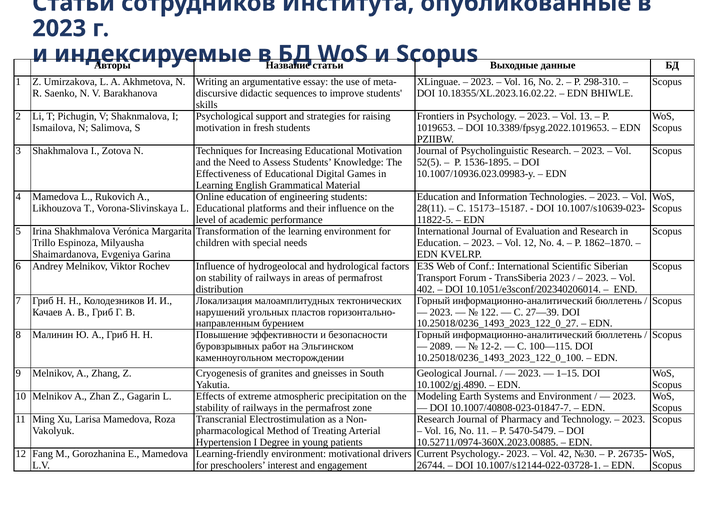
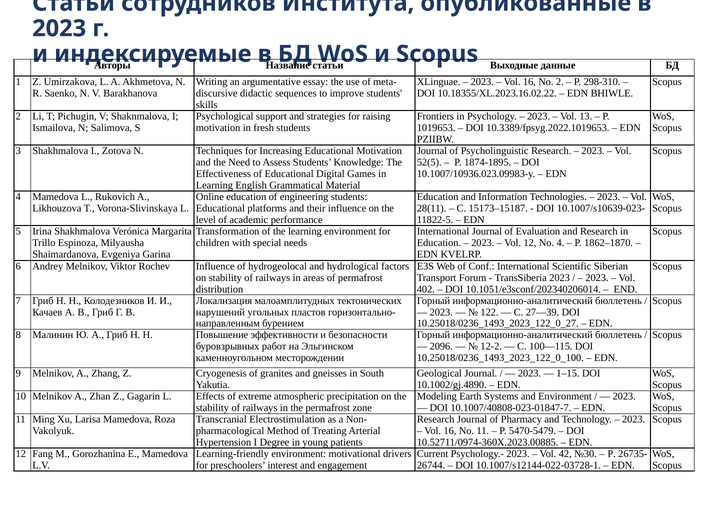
1536-1895: 1536-1895 -> 1874-1895
2089: 2089 -> 2096
